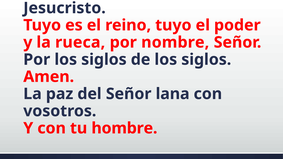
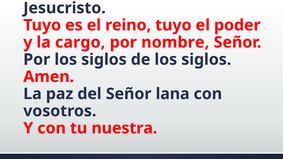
rueca: rueca -> cargo
hombre: hombre -> nuestra
